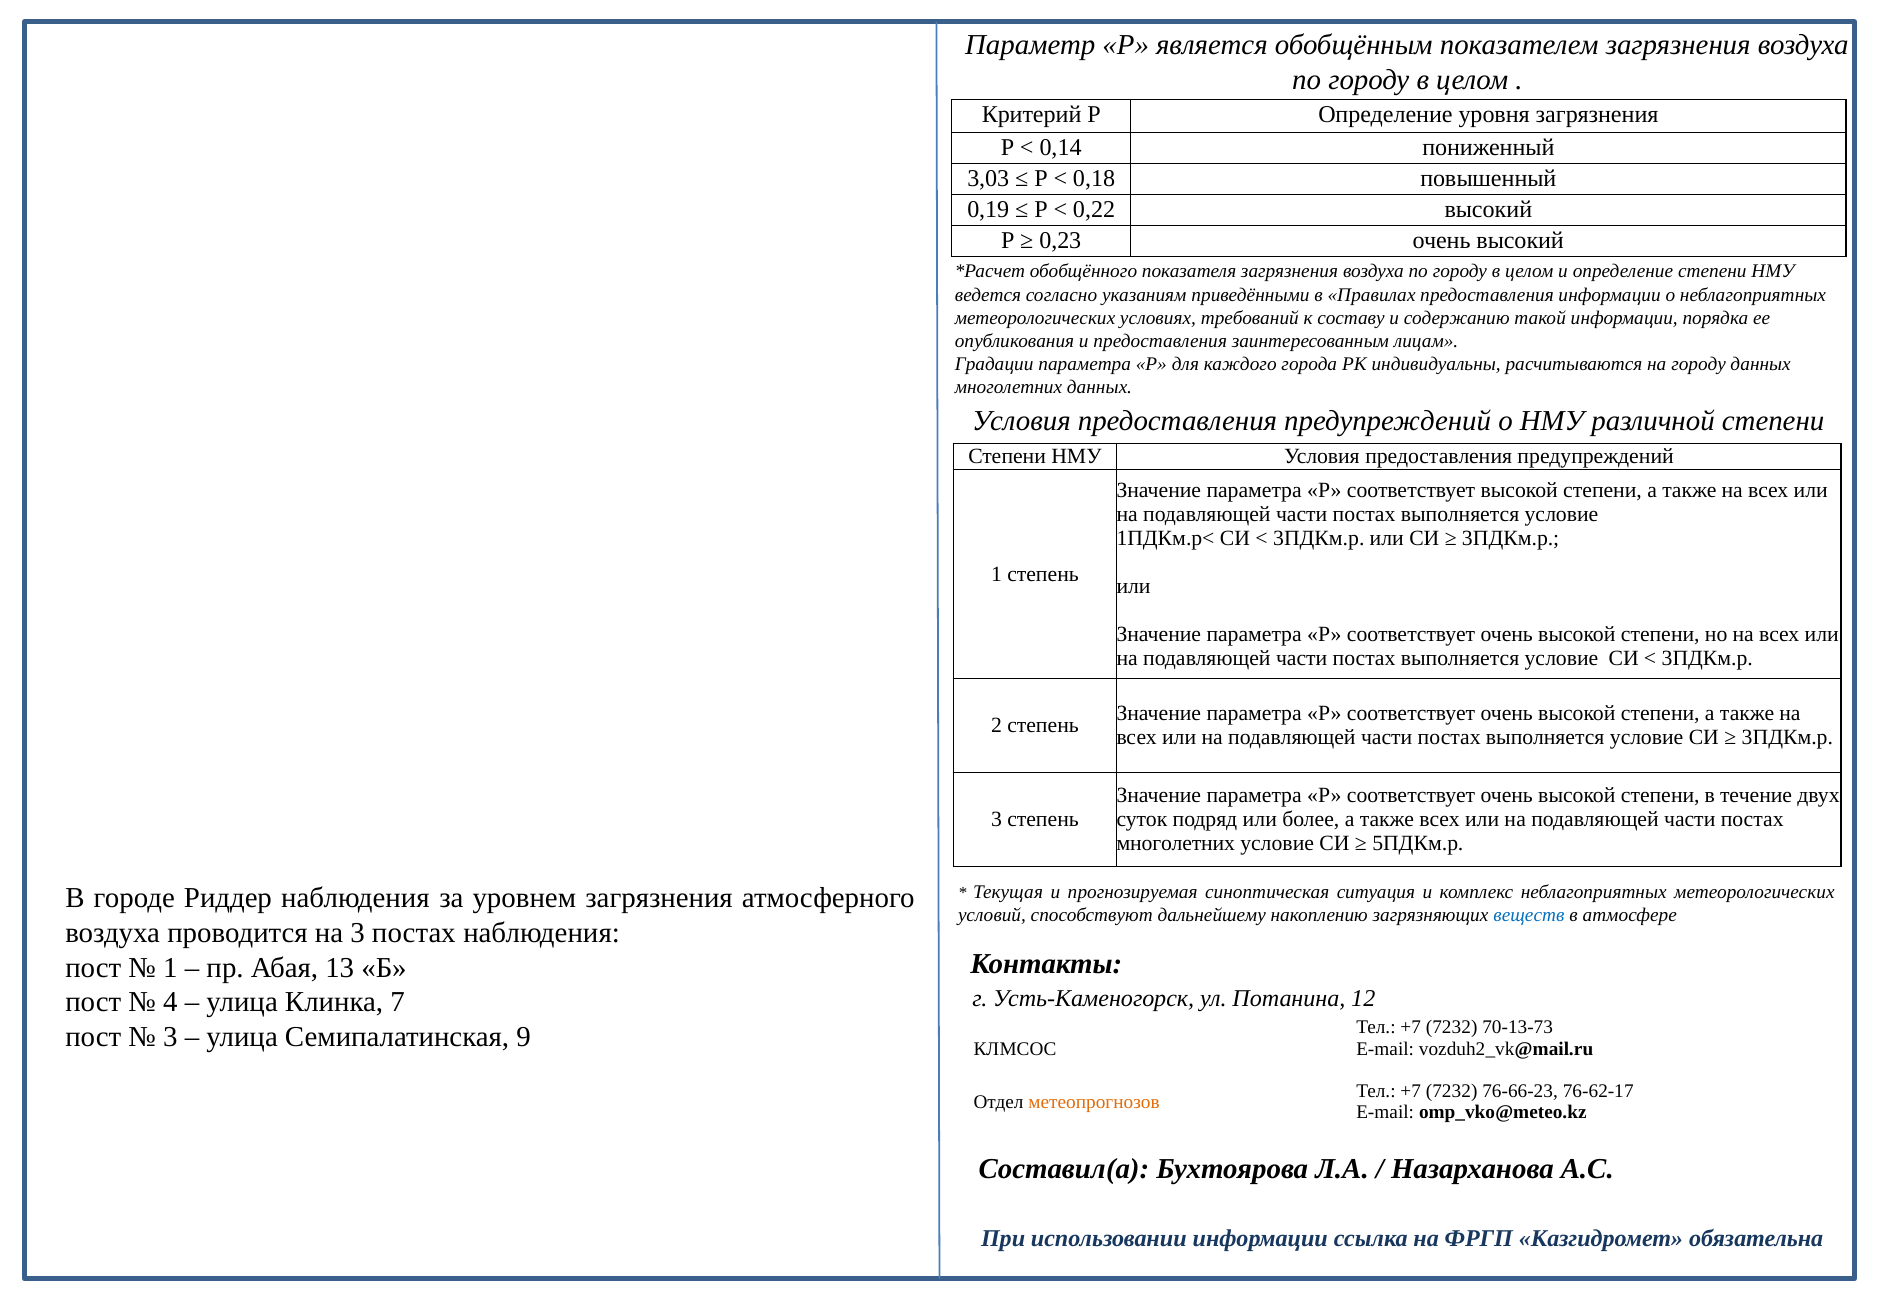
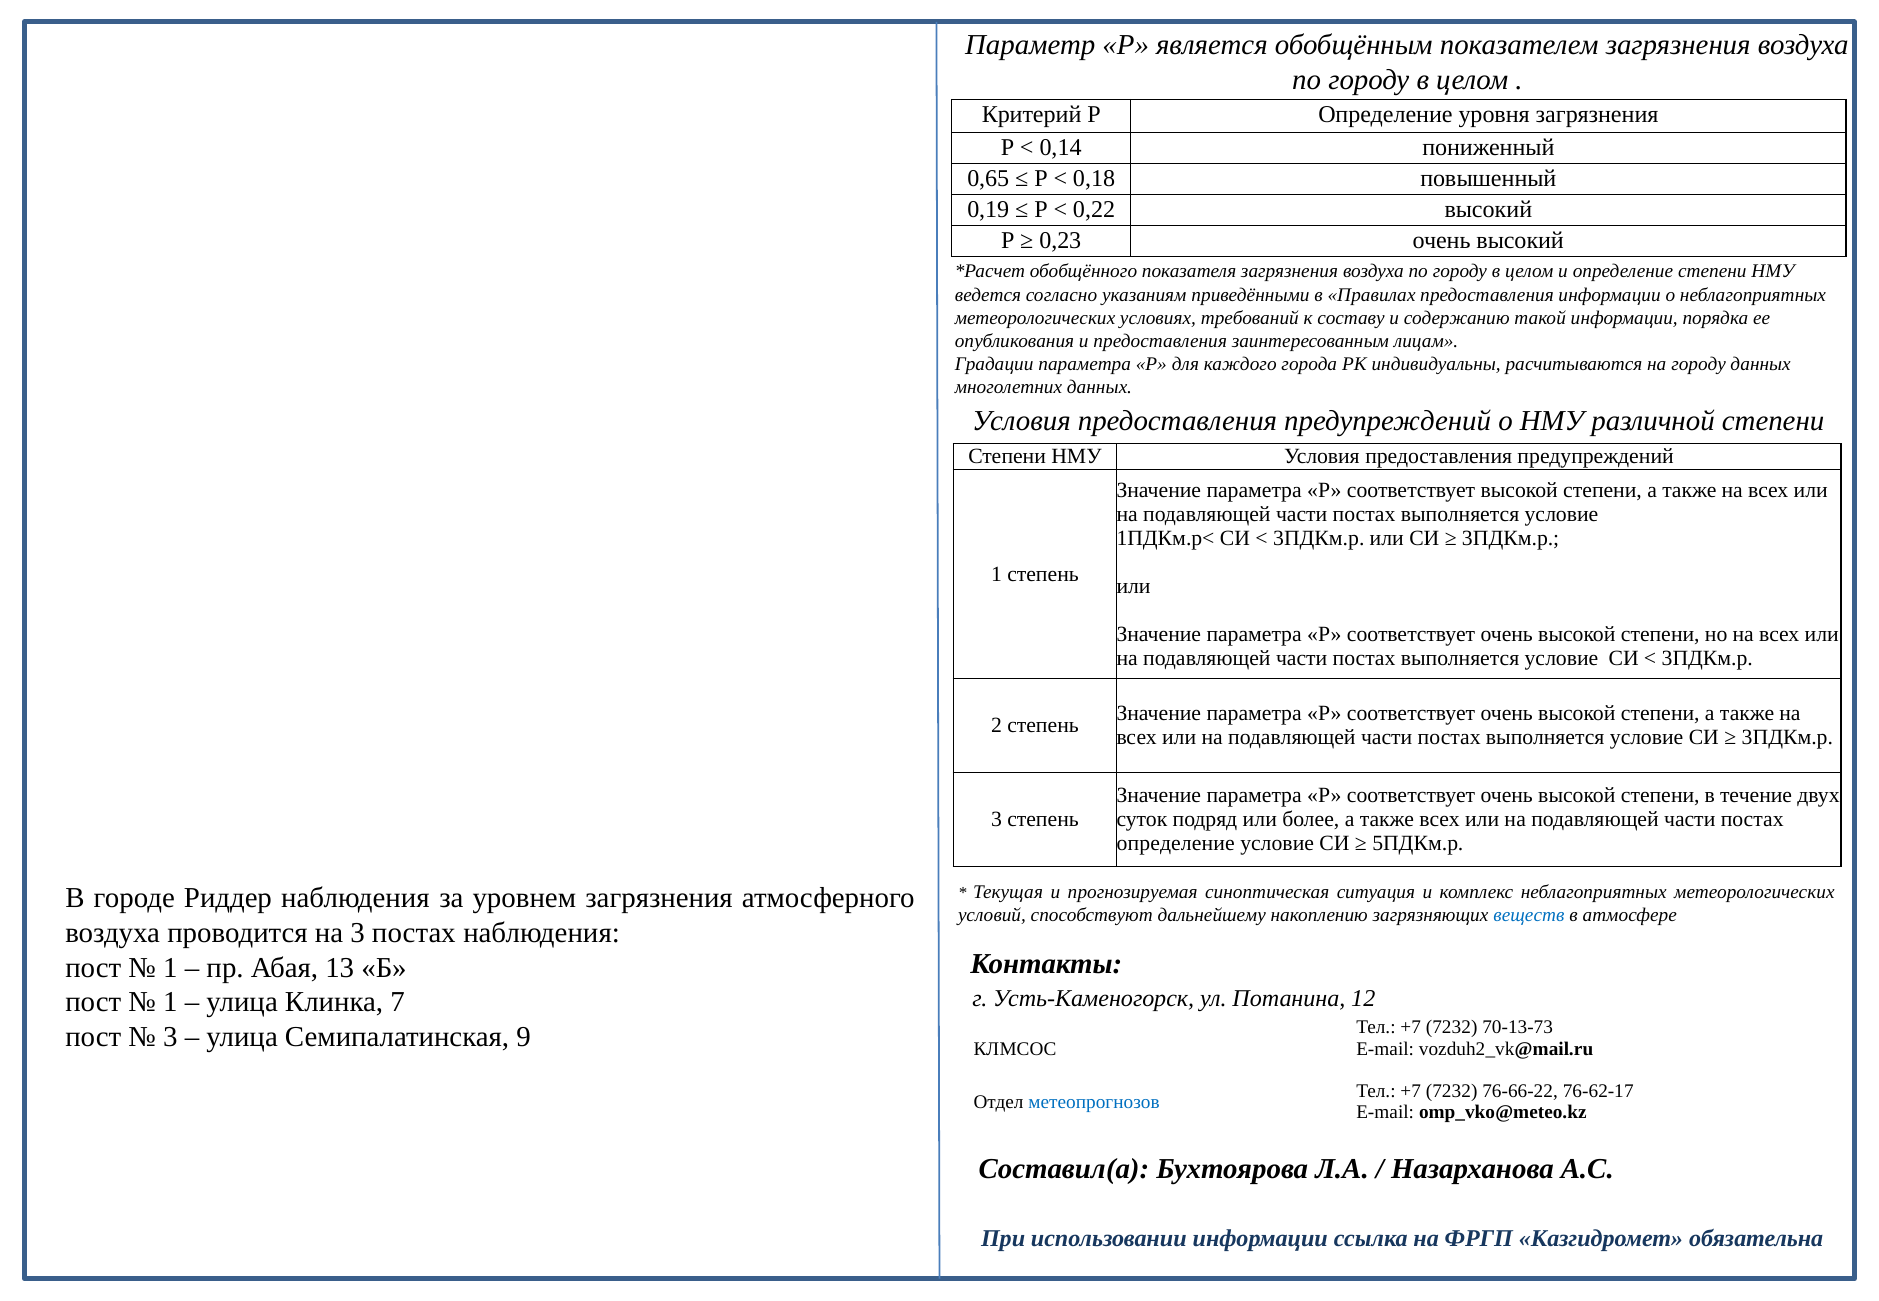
3,03: 3,03 -> 0,65
многолетних at (1176, 844): многолетних -> определение
4 at (170, 1002): 4 -> 1
76-66-23: 76-66-23 -> 76-66-22
метеопрогнозов colour: orange -> blue
